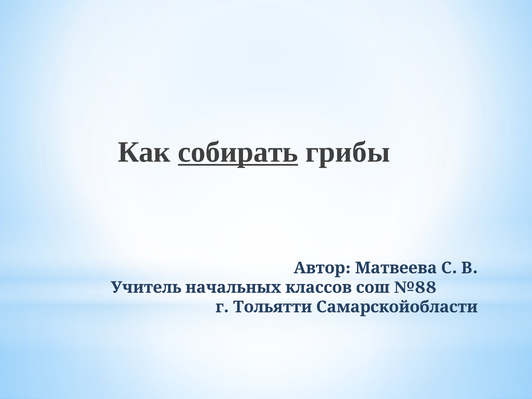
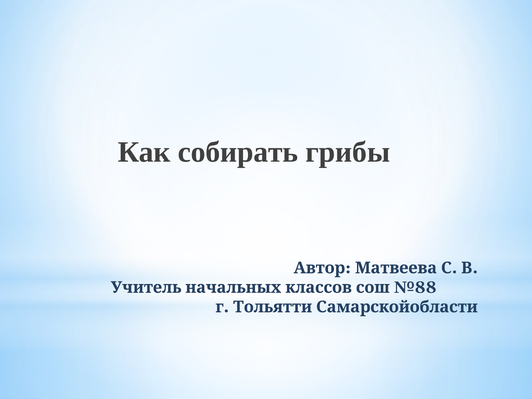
собирать underline: present -> none
